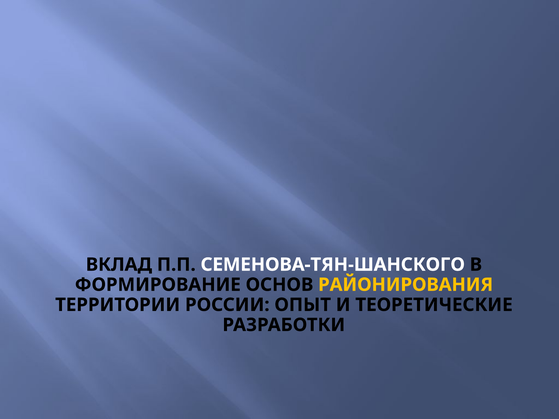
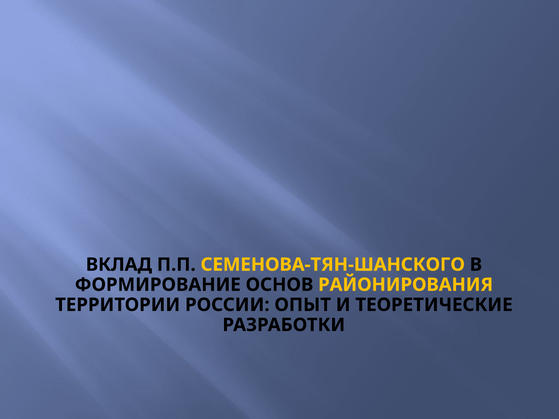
СЕМЕНОВА-ТЯН-ШАНСКОГО colour: white -> yellow
